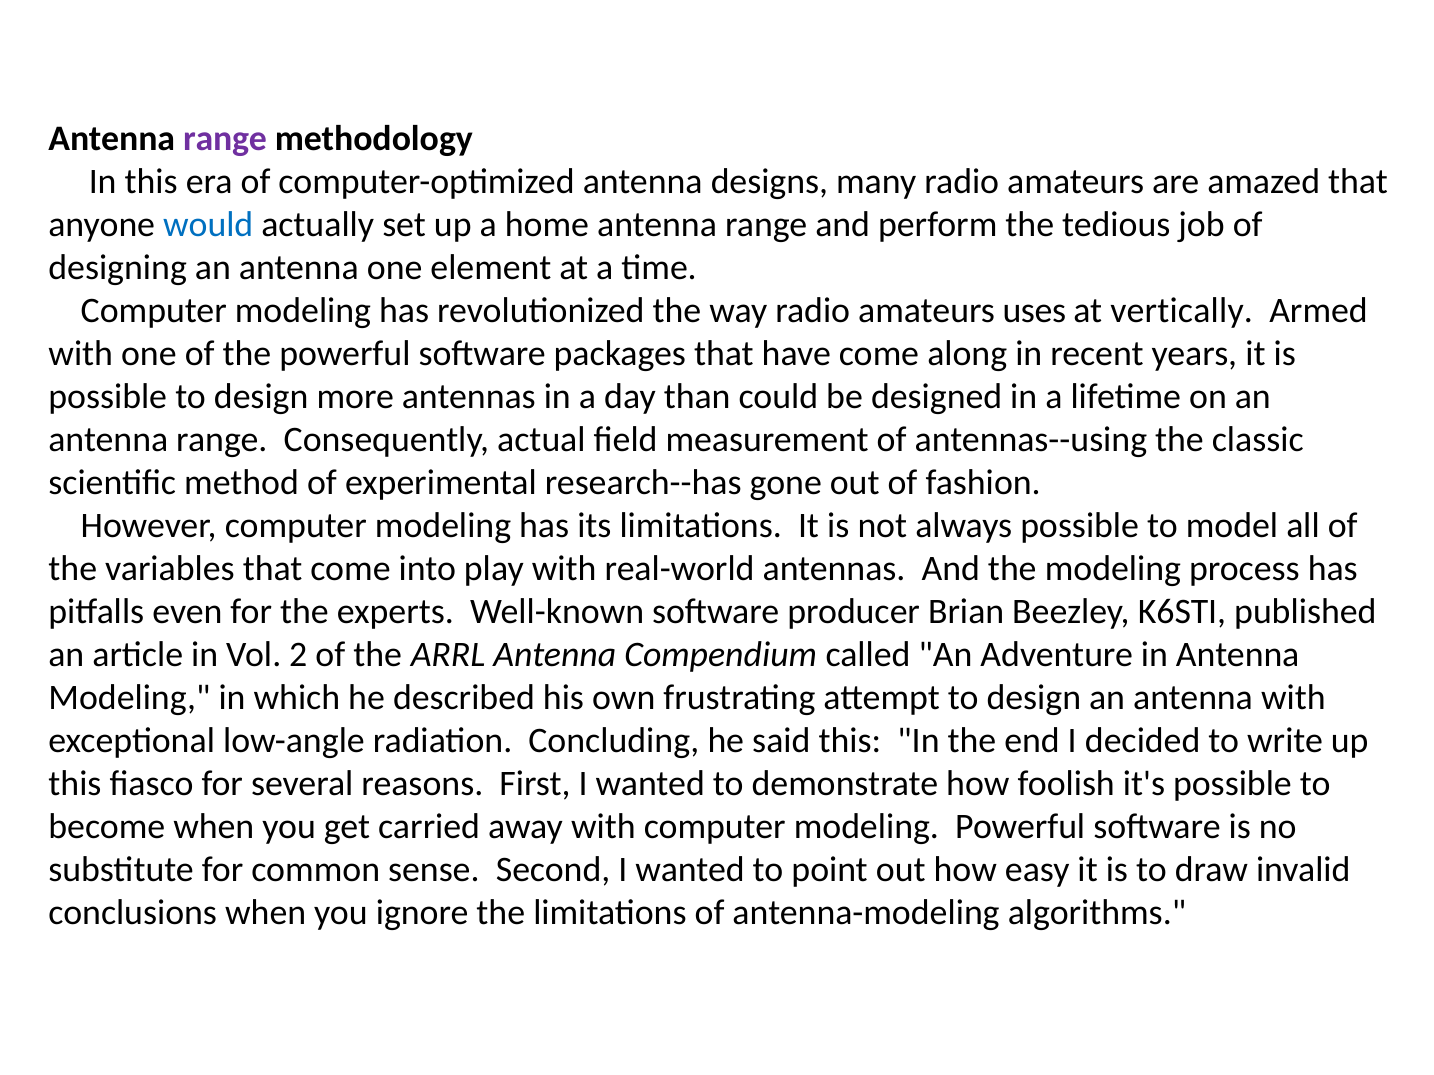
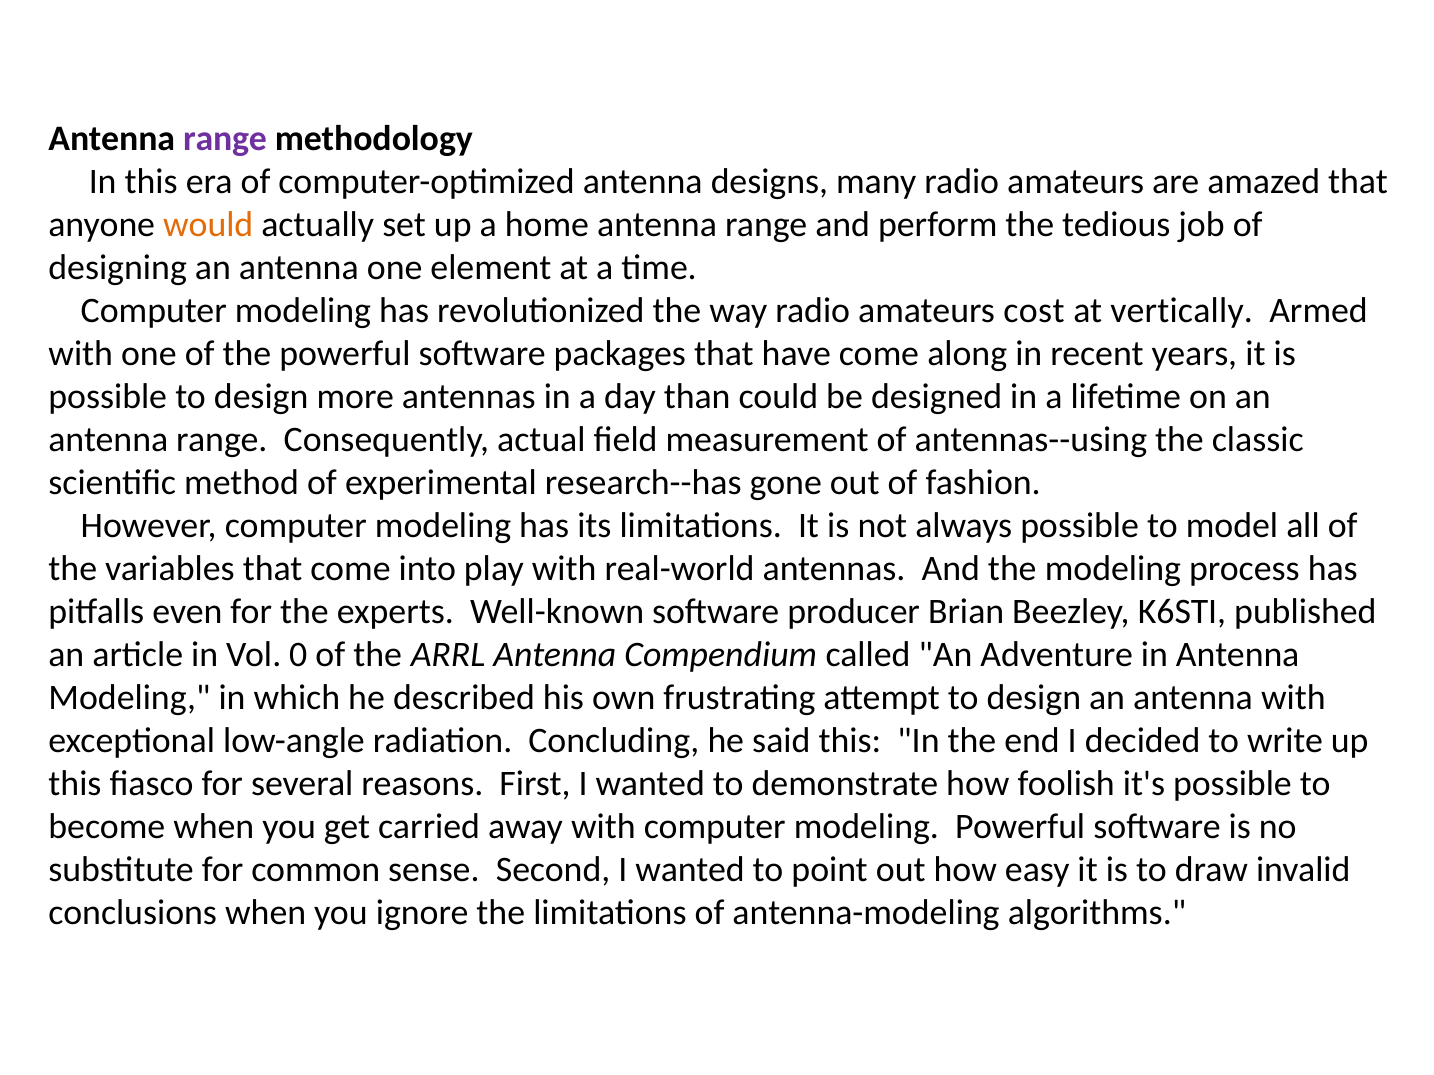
would colour: blue -> orange
uses: uses -> cost
2: 2 -> 0
